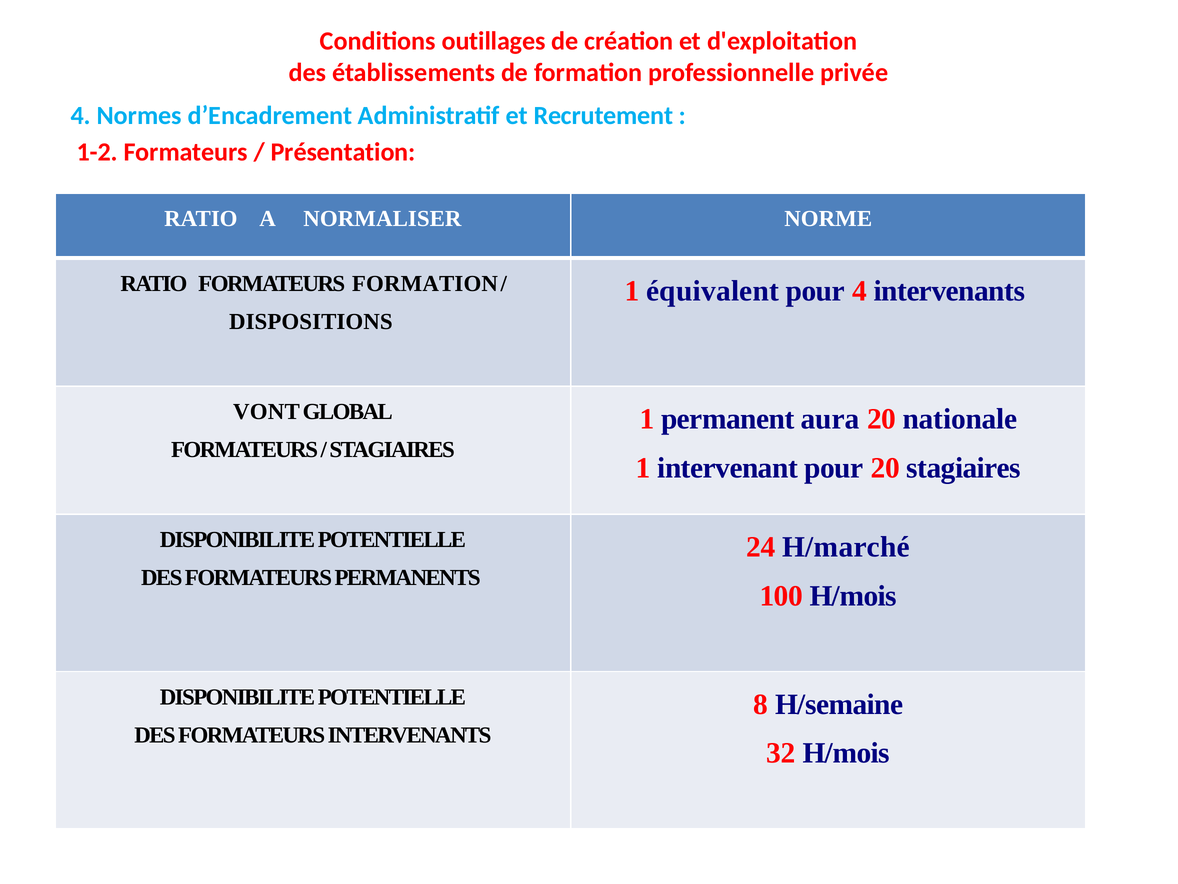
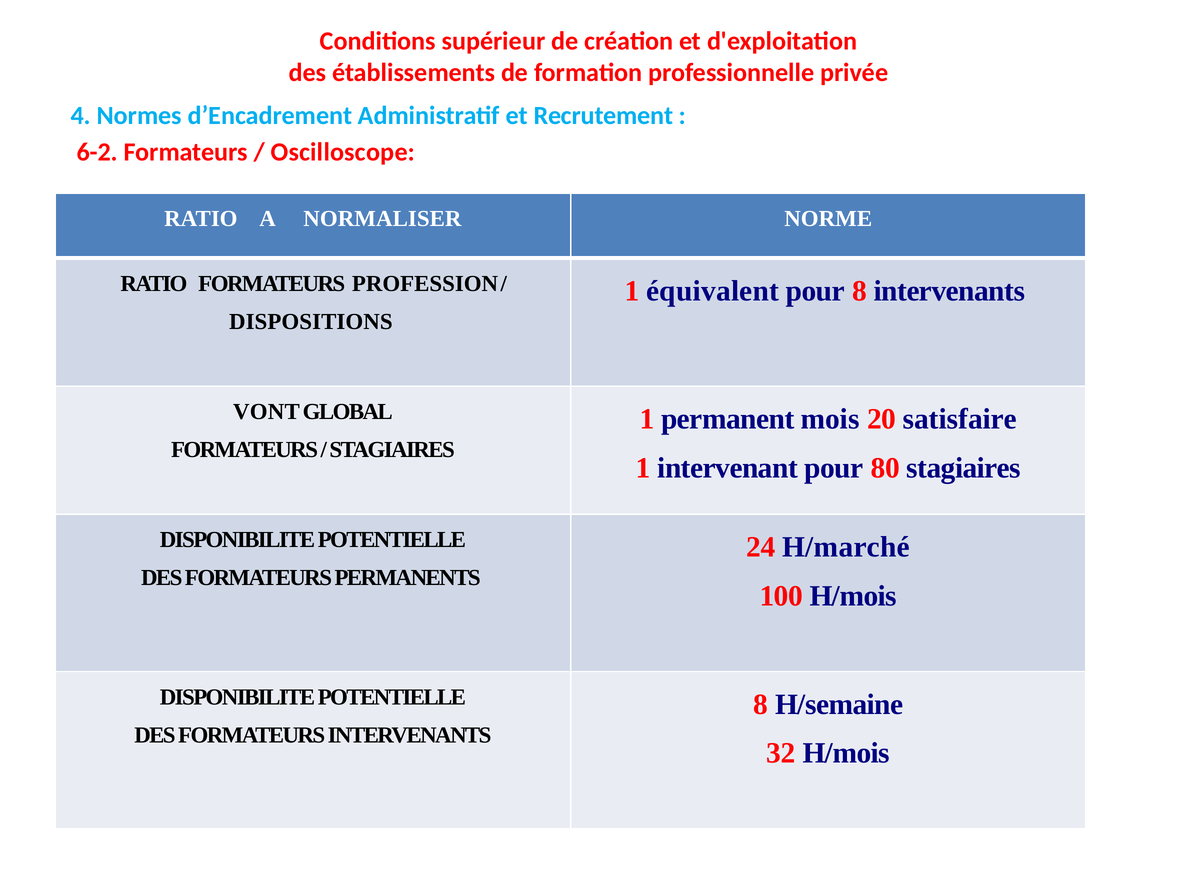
outillages: outillages -> supérieur
1-2: 1-2 -> 6-2
Présentation: Présentation -> Oscilloscope
FORMATEURS FORMATION: FORMATION -> PROFESSION
pour 4: 4 -> 8
aura: aura -> mois
nationale: nationale -> satisfaire
pour 20: 20 -> 80
